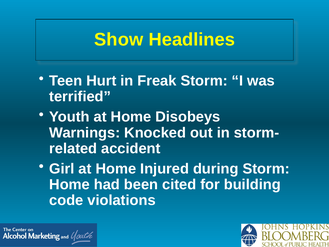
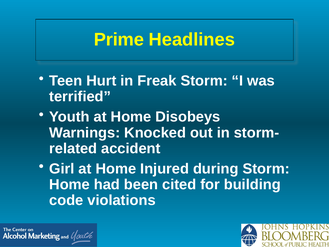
Show: Show -> Prime
